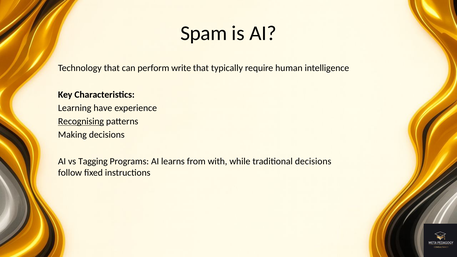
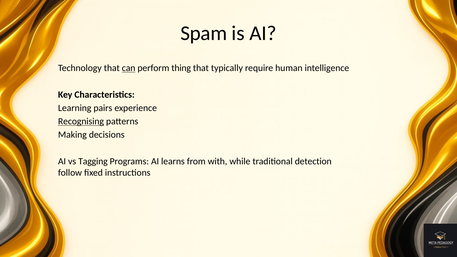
can underline: none -> present
write: write -> thing
have: have -> pairs
traditional decisions: decisions -> detection
